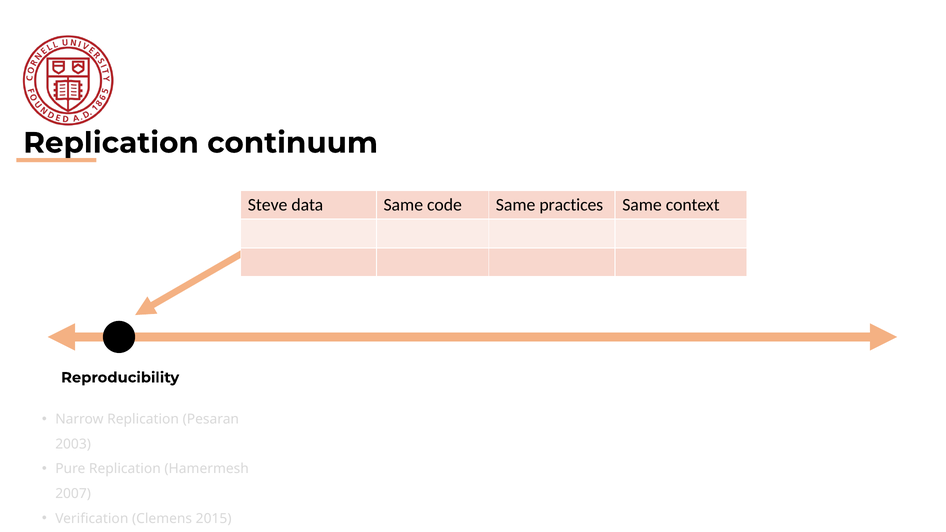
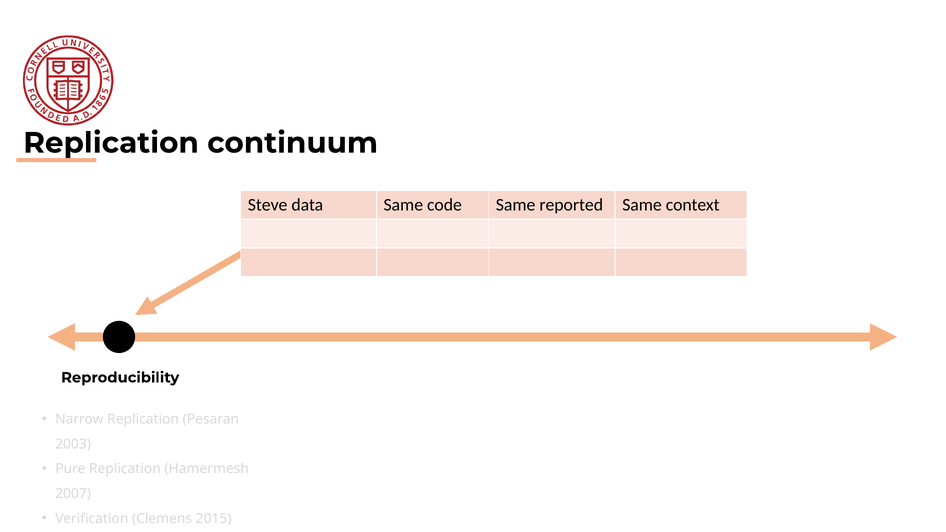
practices: practices -> reported
